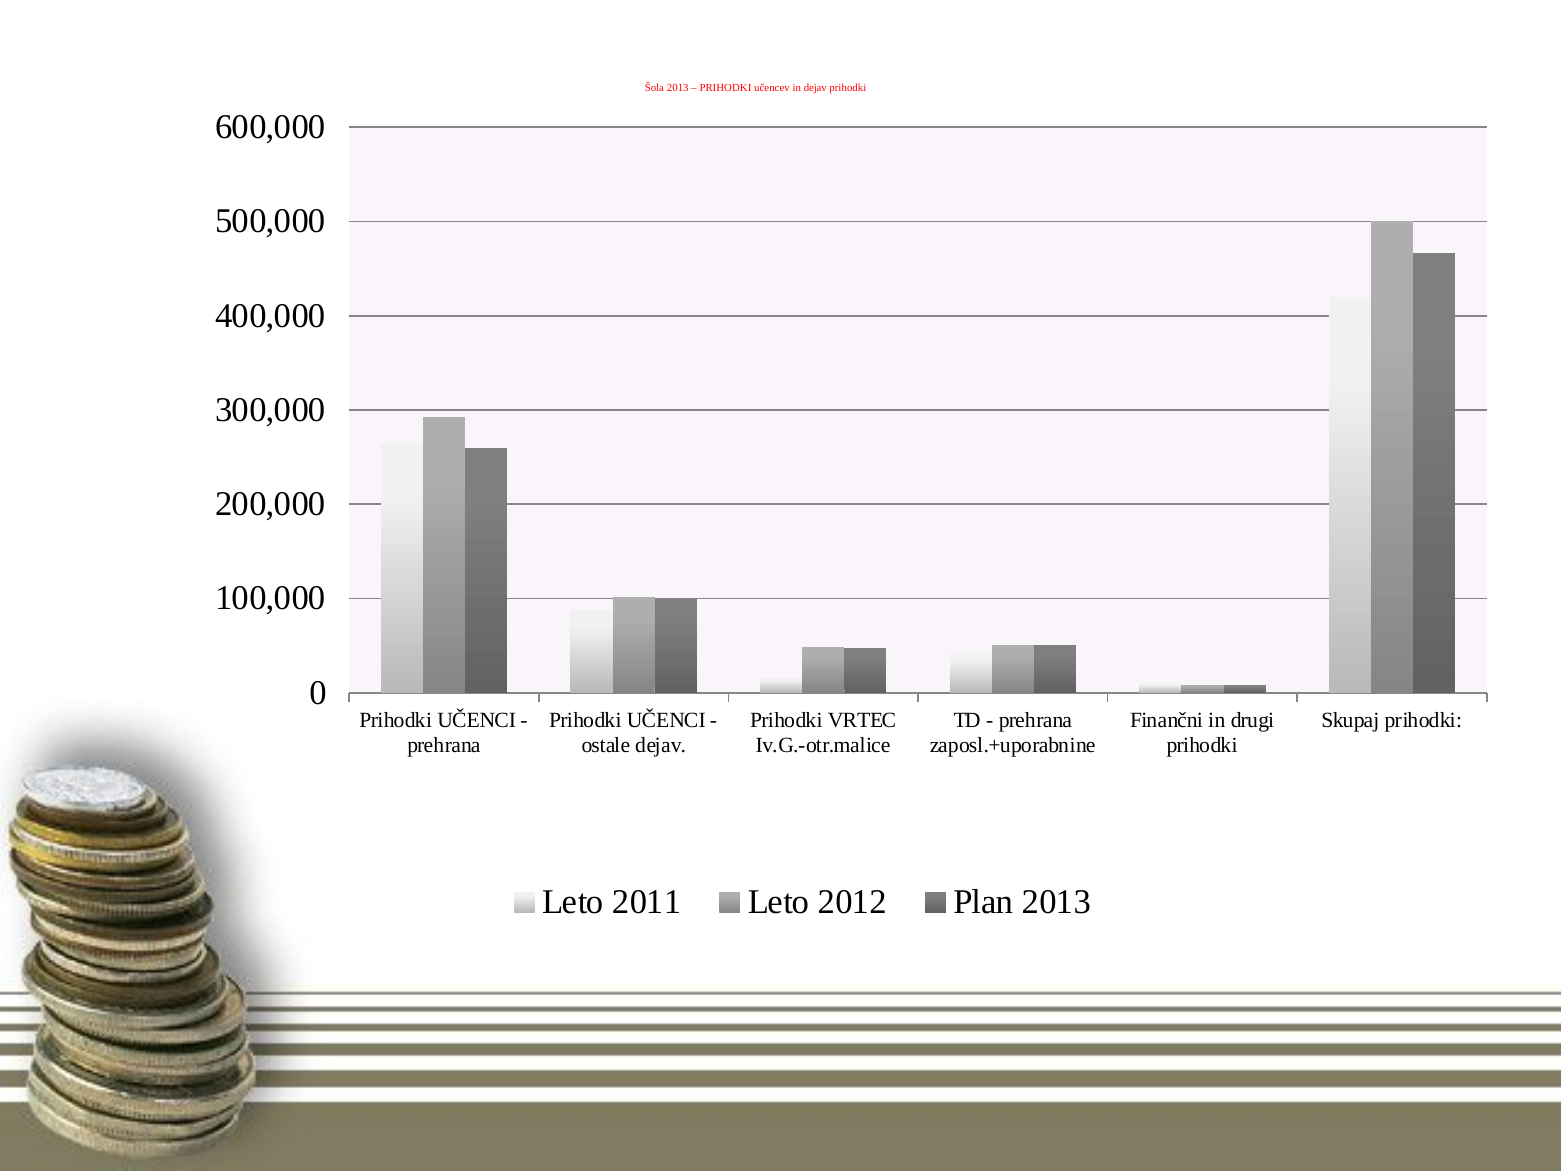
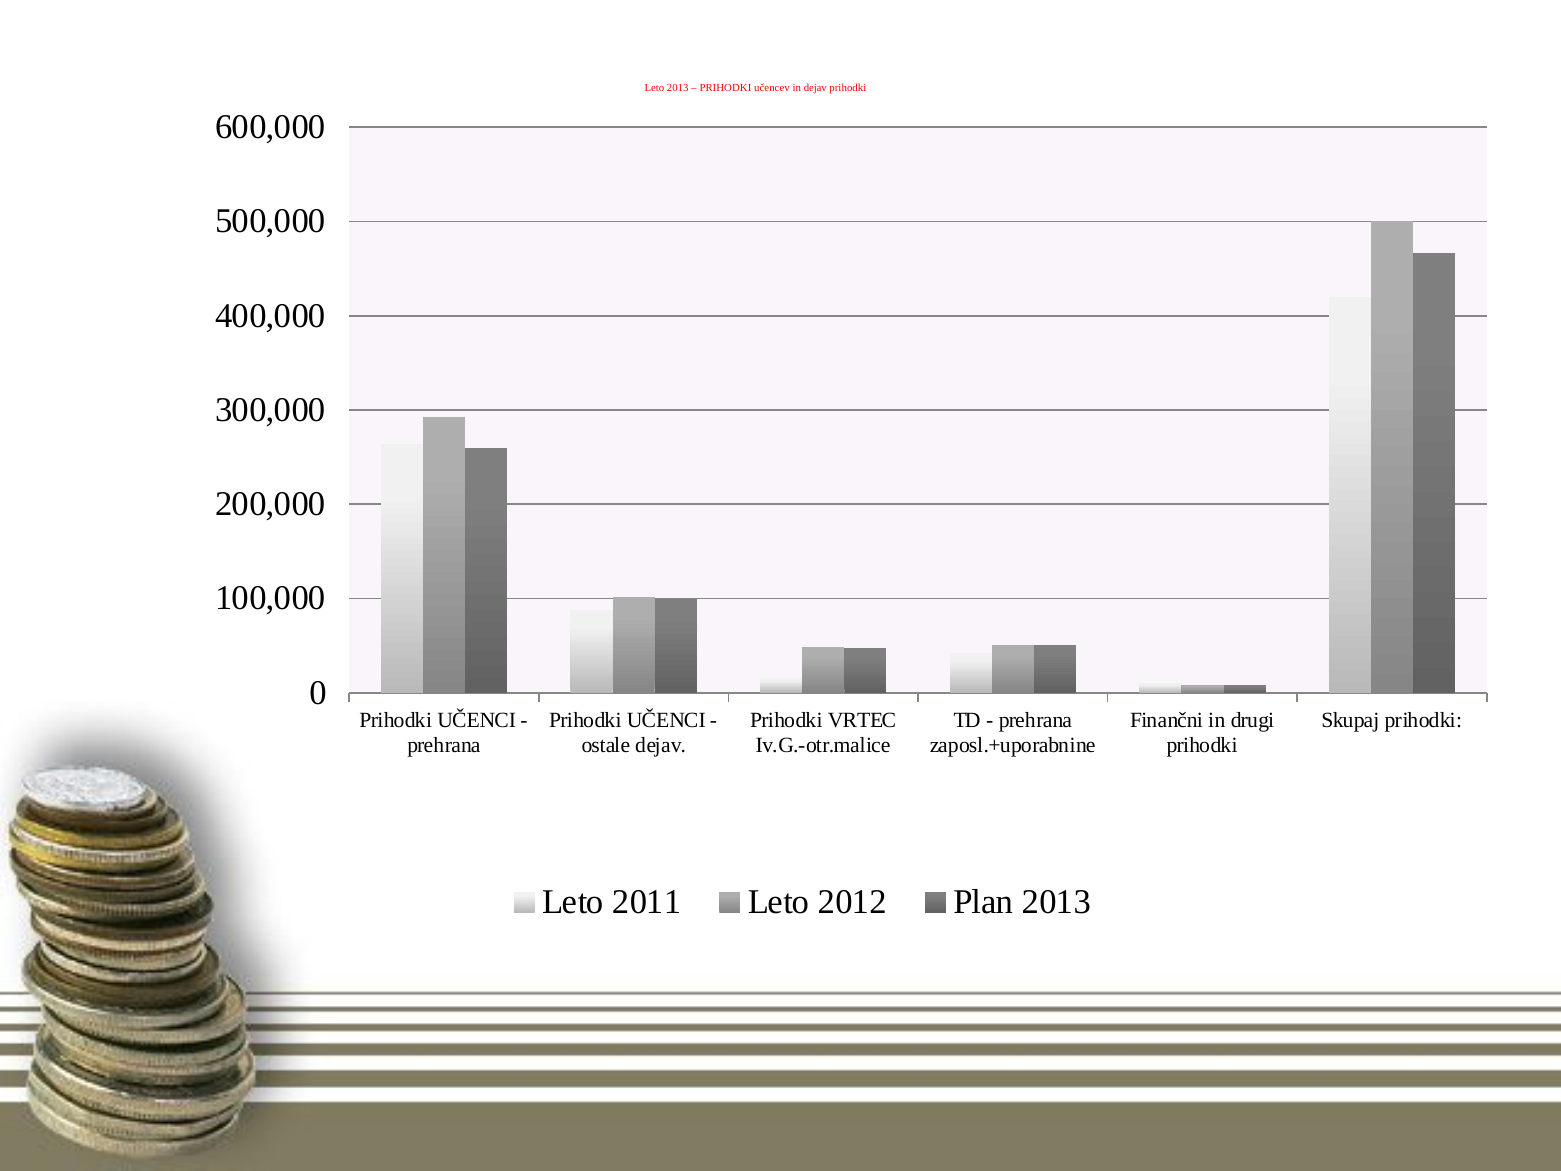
Šola at (654, 88): Šola -> Leto
